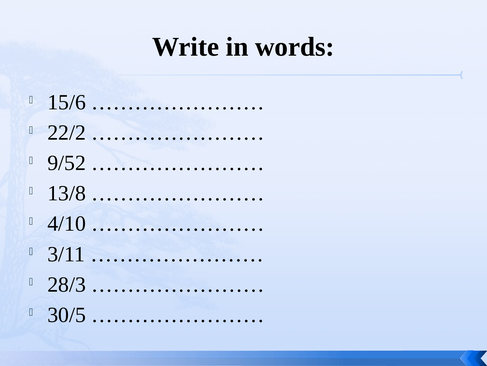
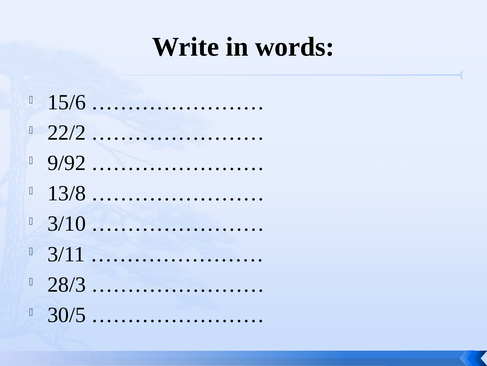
9/52: 9/52 -> 9/92
4/10: 4/10 -> 3/10
